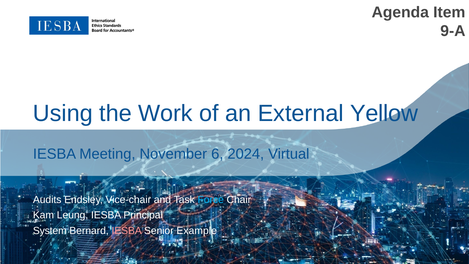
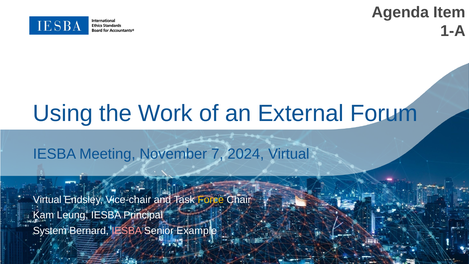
9-A: 9-A -> 1-A
Yellow: Yellow -> Forum
6: 6 -> 7
Audits at (47, 200): Audits -> Virtual
Force colour: light blue -> yellow
